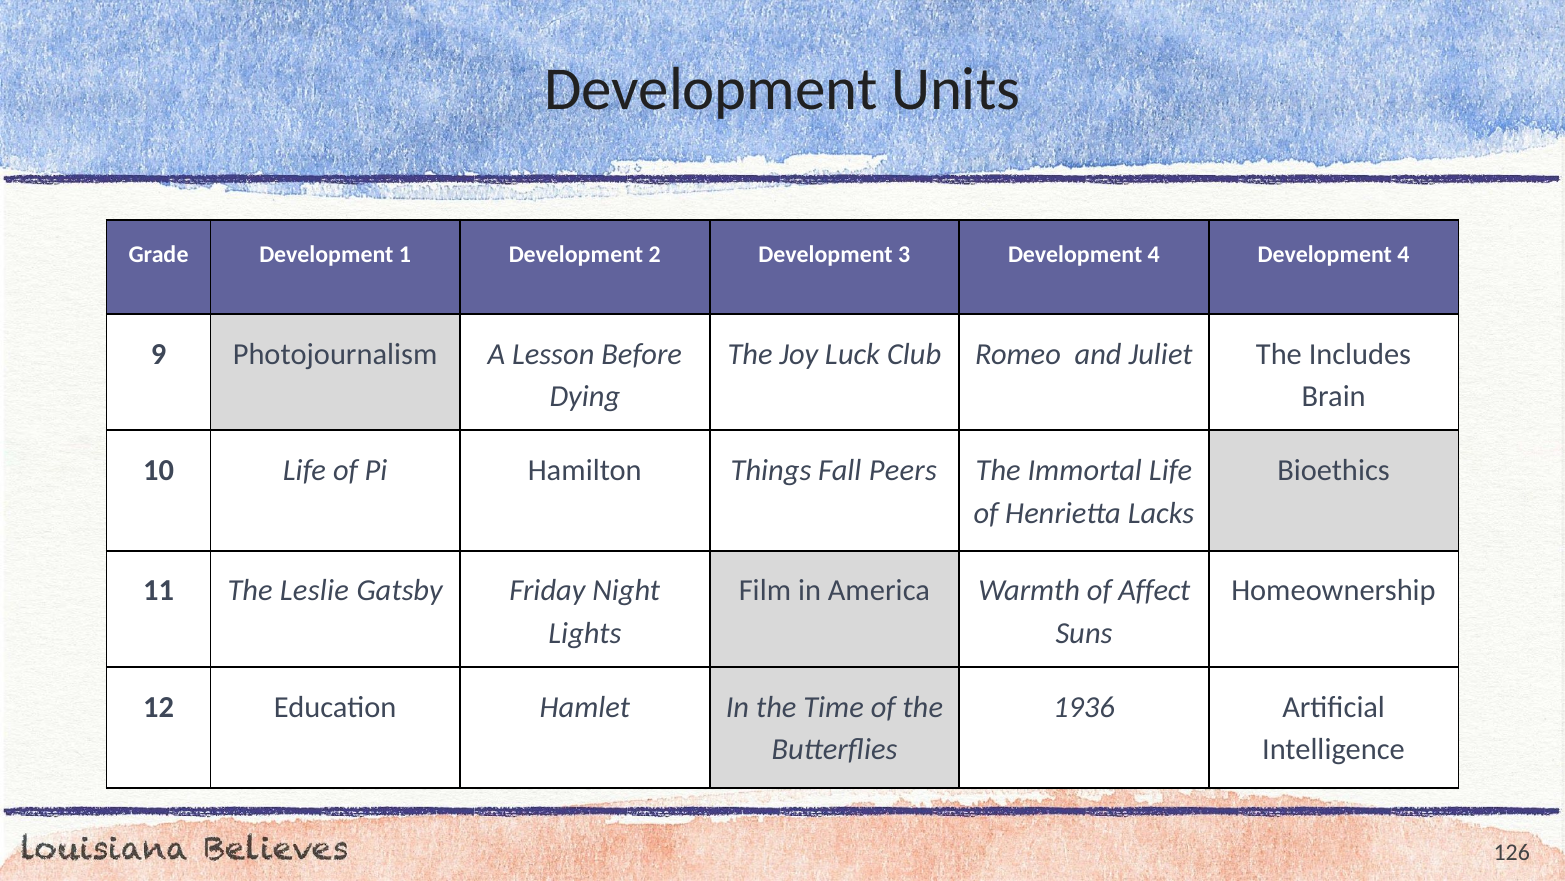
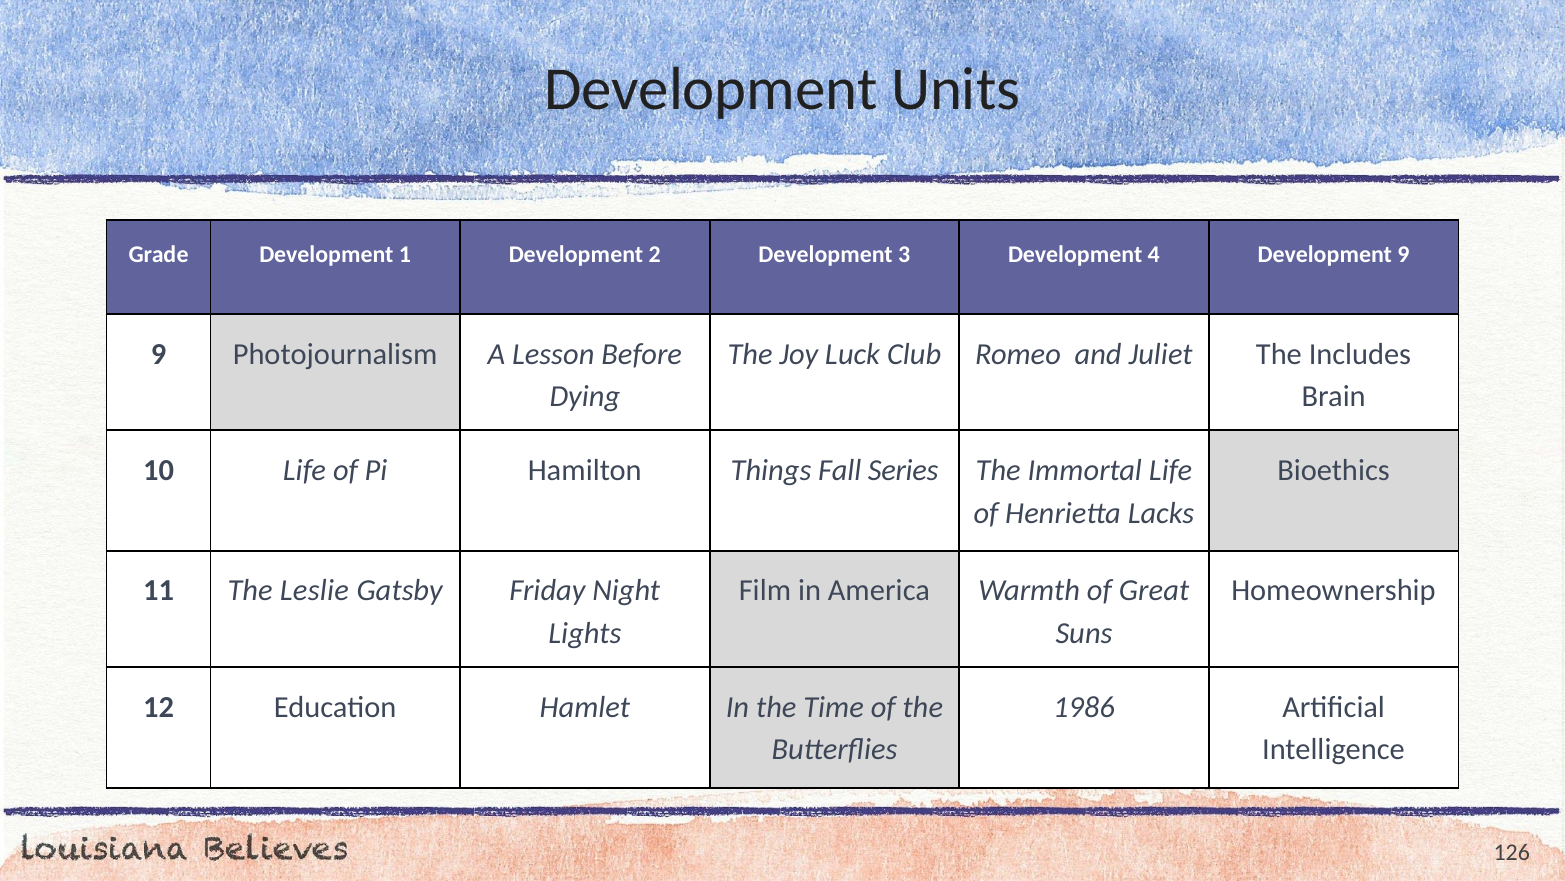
4 Development 4: 4 -> 9
Peers: Peers -> Series
Affect: Affect -> Great
1936: 1936 -> 1986
